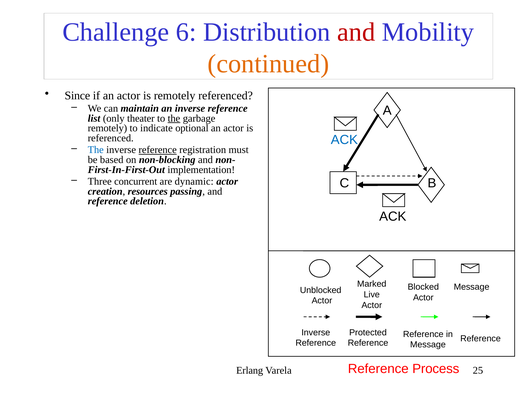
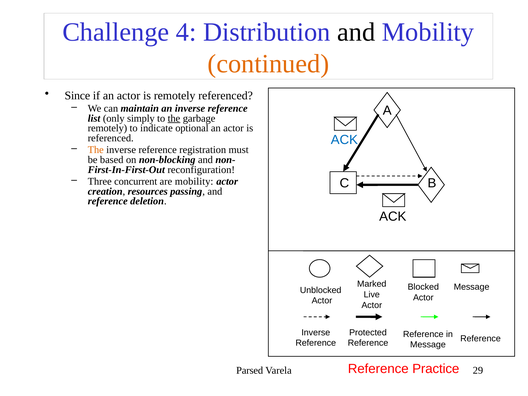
6: 6 -> 4
and at (356, 32) colour: red -> black
theater: theater -> simply
The at (96, 150) colour: blue -> orange
reference at (158, 150) underline: present -> none
implementation: implementation -> reconfiguration
are dynamic: dynamic -> mobility
Process: Process -> Practice
Erlang: Erlang -> Parsed
25: 25 -> 29
